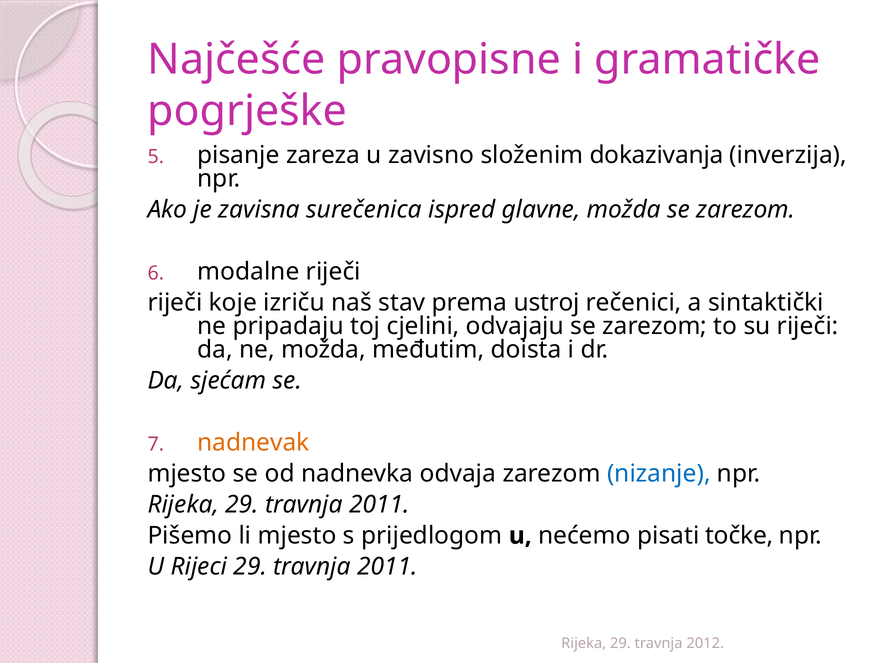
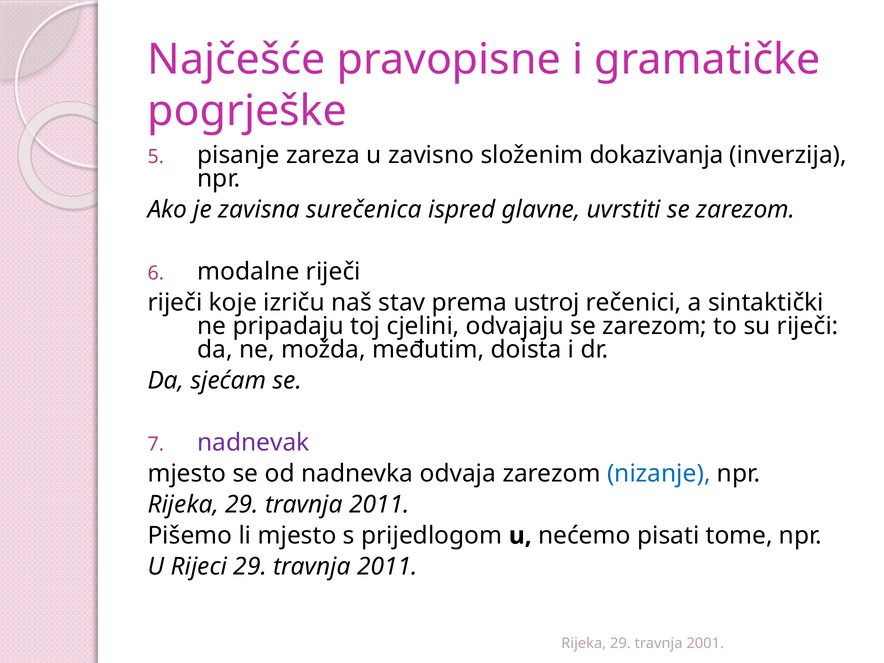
glavne možda: možda -> uvrstiti
nadnevak colour: orange -> purple
točke: točke -> tome
2012: 2012 -> 2001
